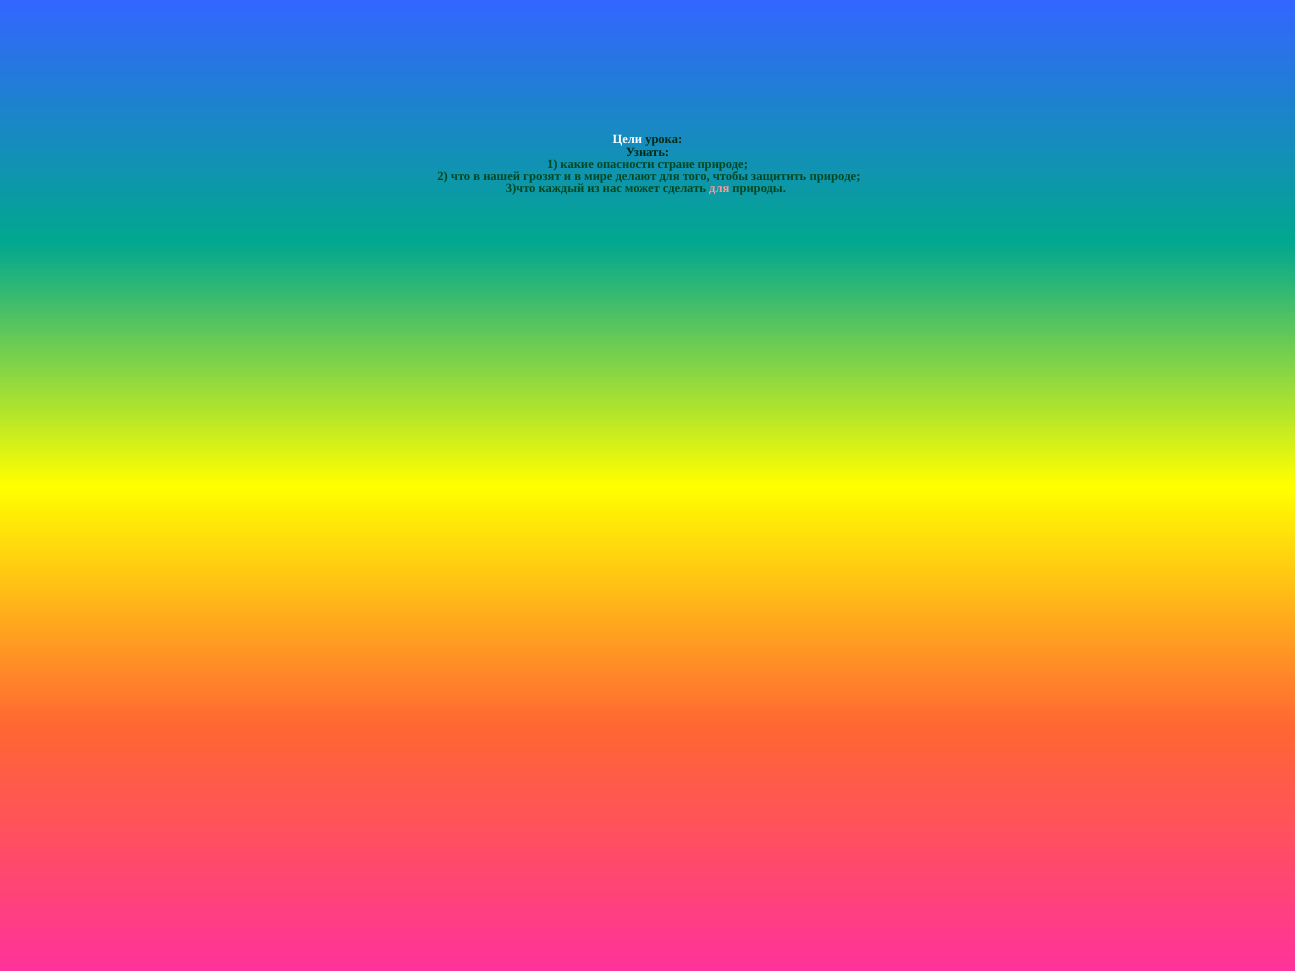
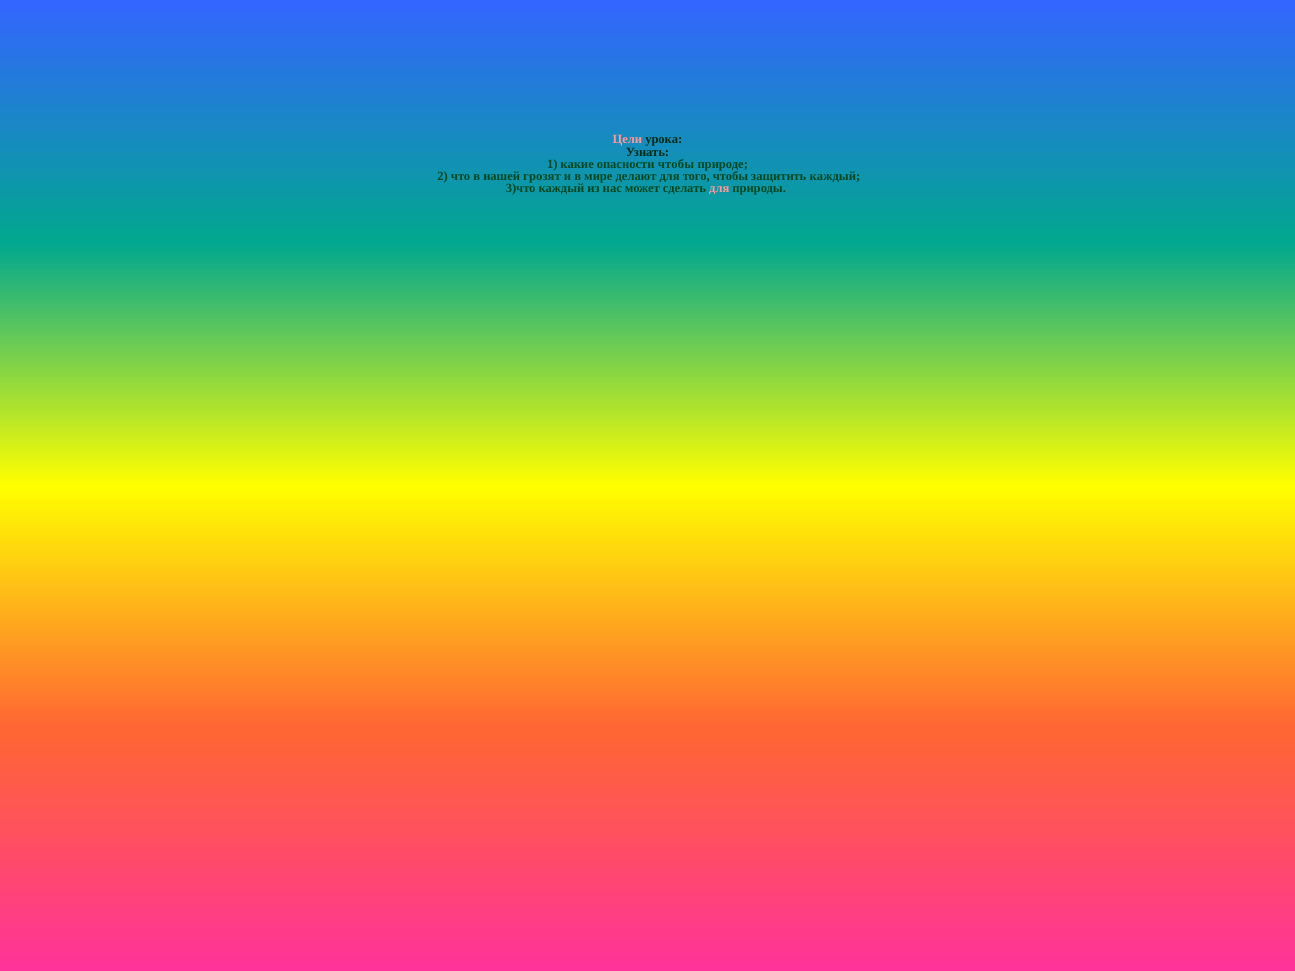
Цели colour: white -> pink
опасности стране: стране -> чтобы
защитить природе: природе -> каждый
